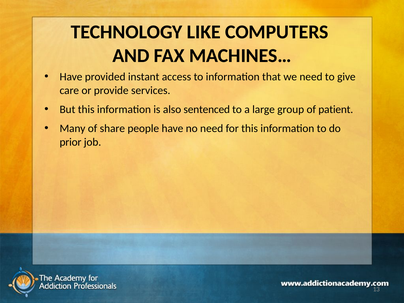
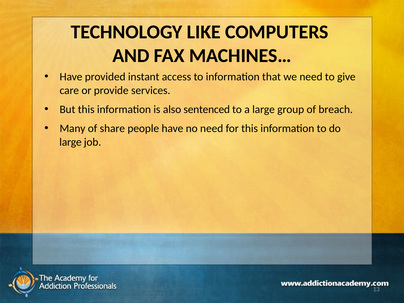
patient: patient -> breach
prior at (71, 142): prior -> large
